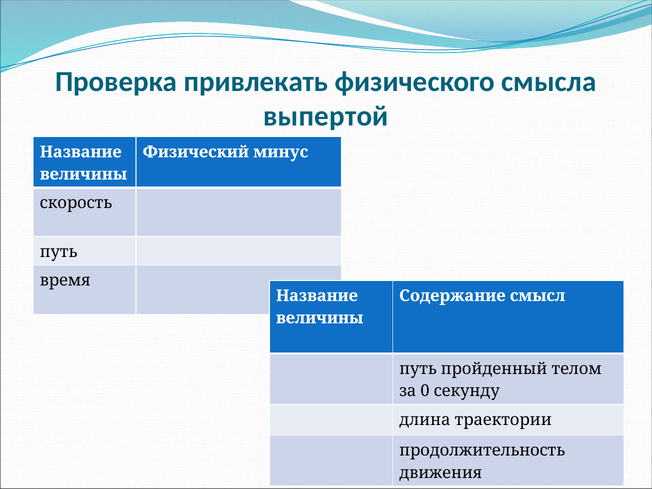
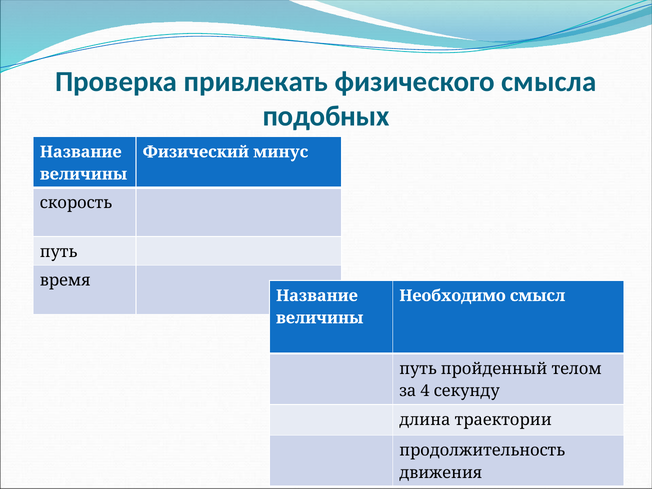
выпертой: выпертой -> подобных
Содержание: Содержание -> Необходимо
0: 0 -> 4
